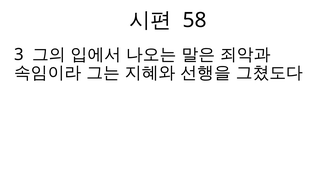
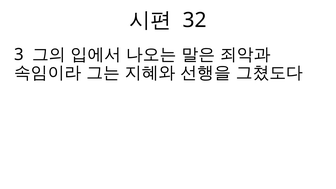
58: 58 -> 32
